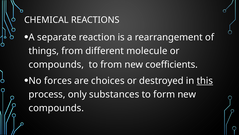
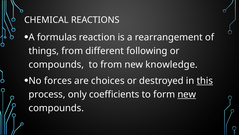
separate: separate -> formulas
molecule: molecule -> following
coefficients: coefficients -> knowledge
substances: substances -> coefficients
new at (187, 94) underline: none -> present
